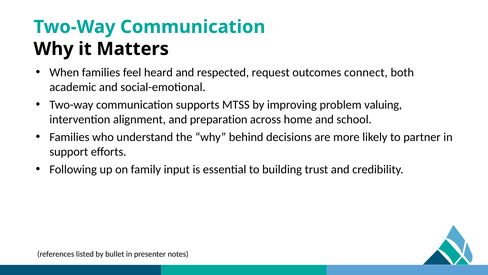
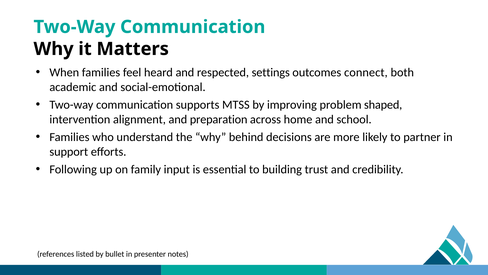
request: request -> settings
valuing: valuing -> shaped
